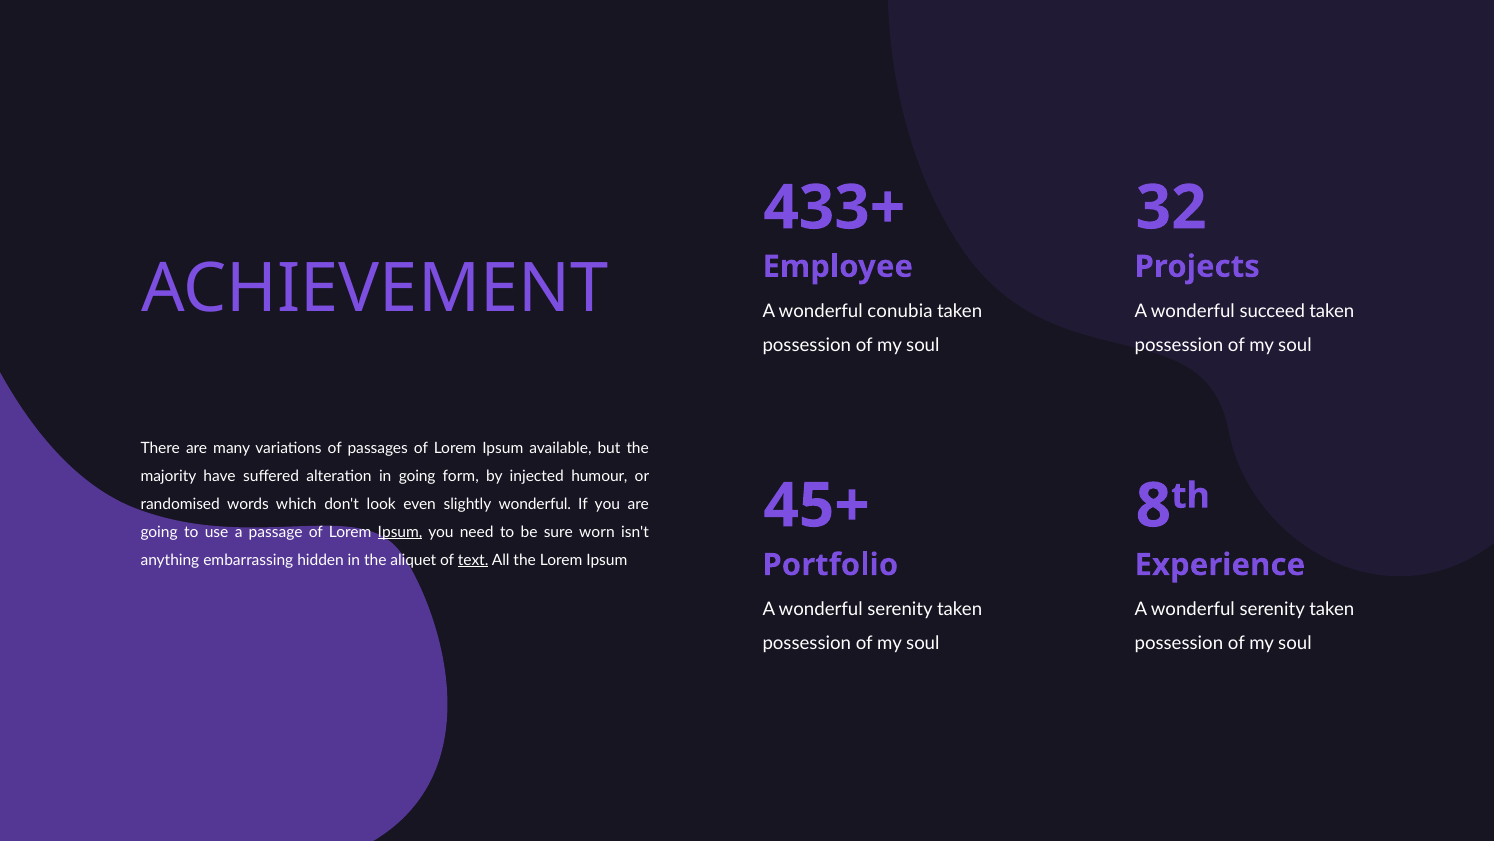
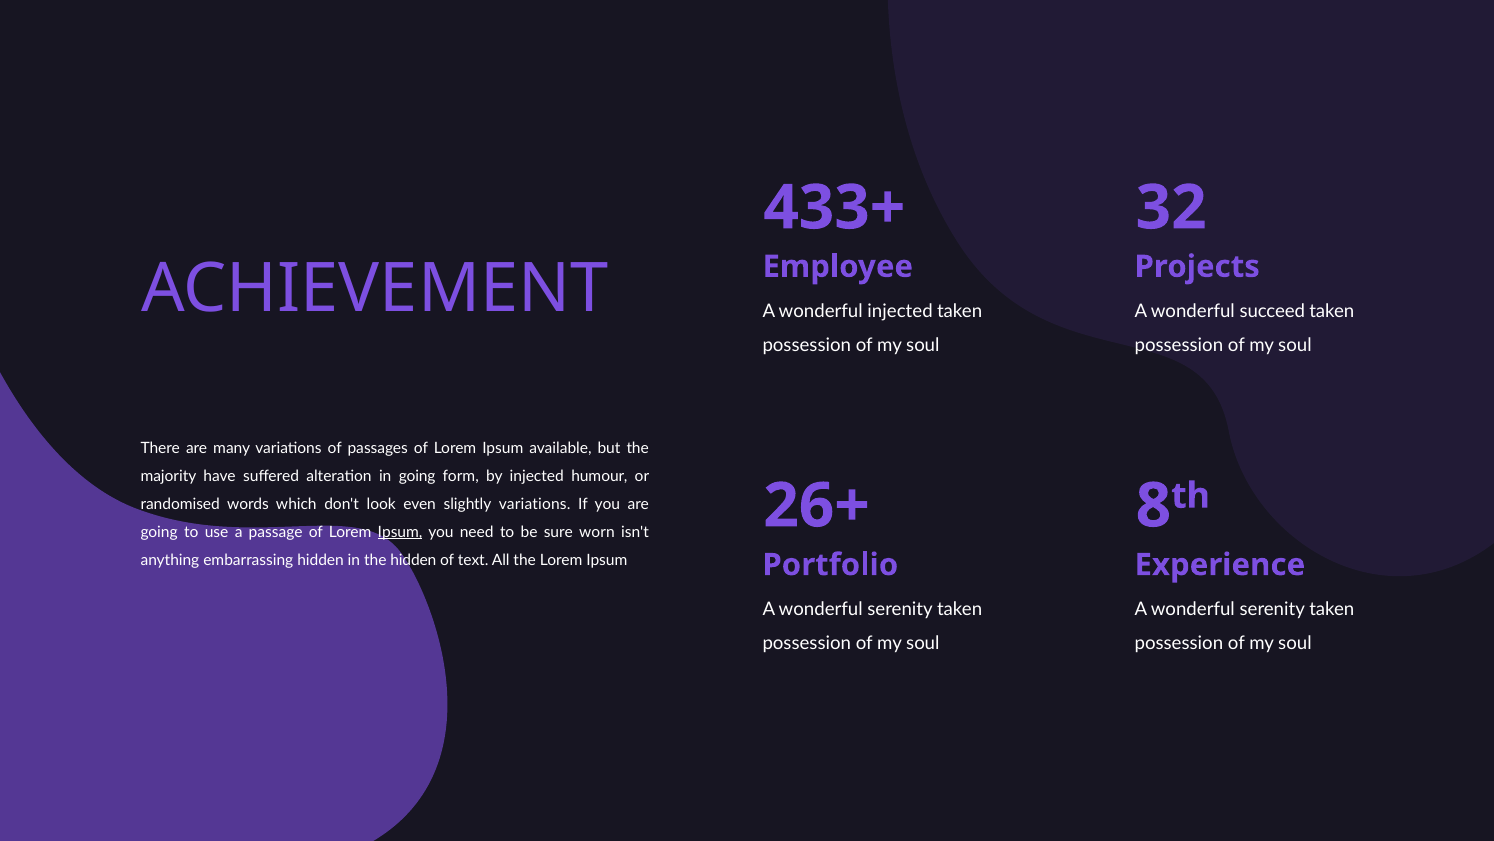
wonderful conubia: conubia -> injected
45+: 45+ -> 26+
slightly wonderful: wonderful -> variations
the aliquet: aliquet -> hidden
text underline: present -> none
